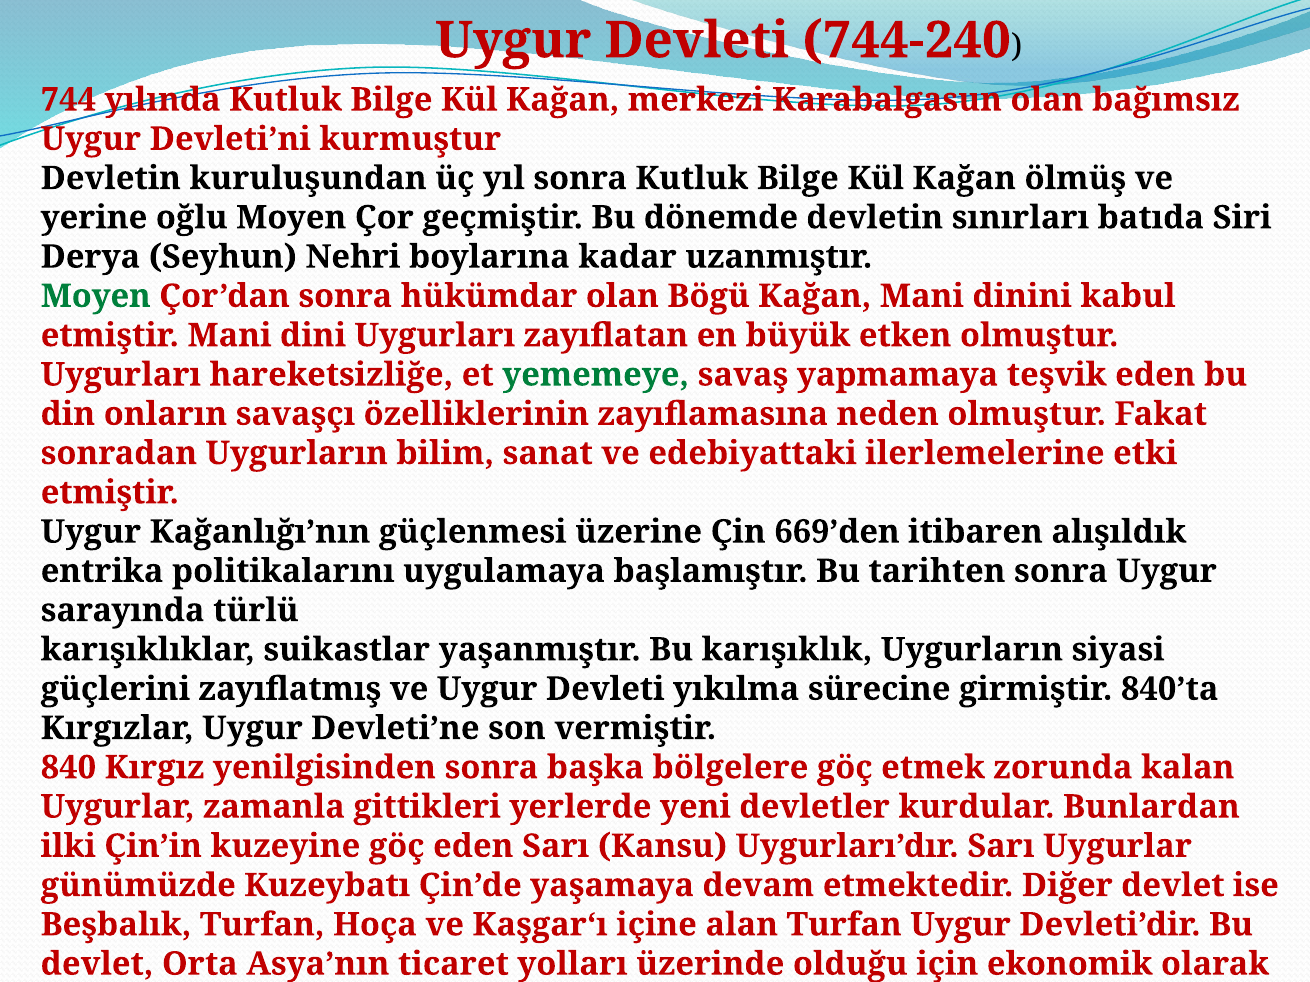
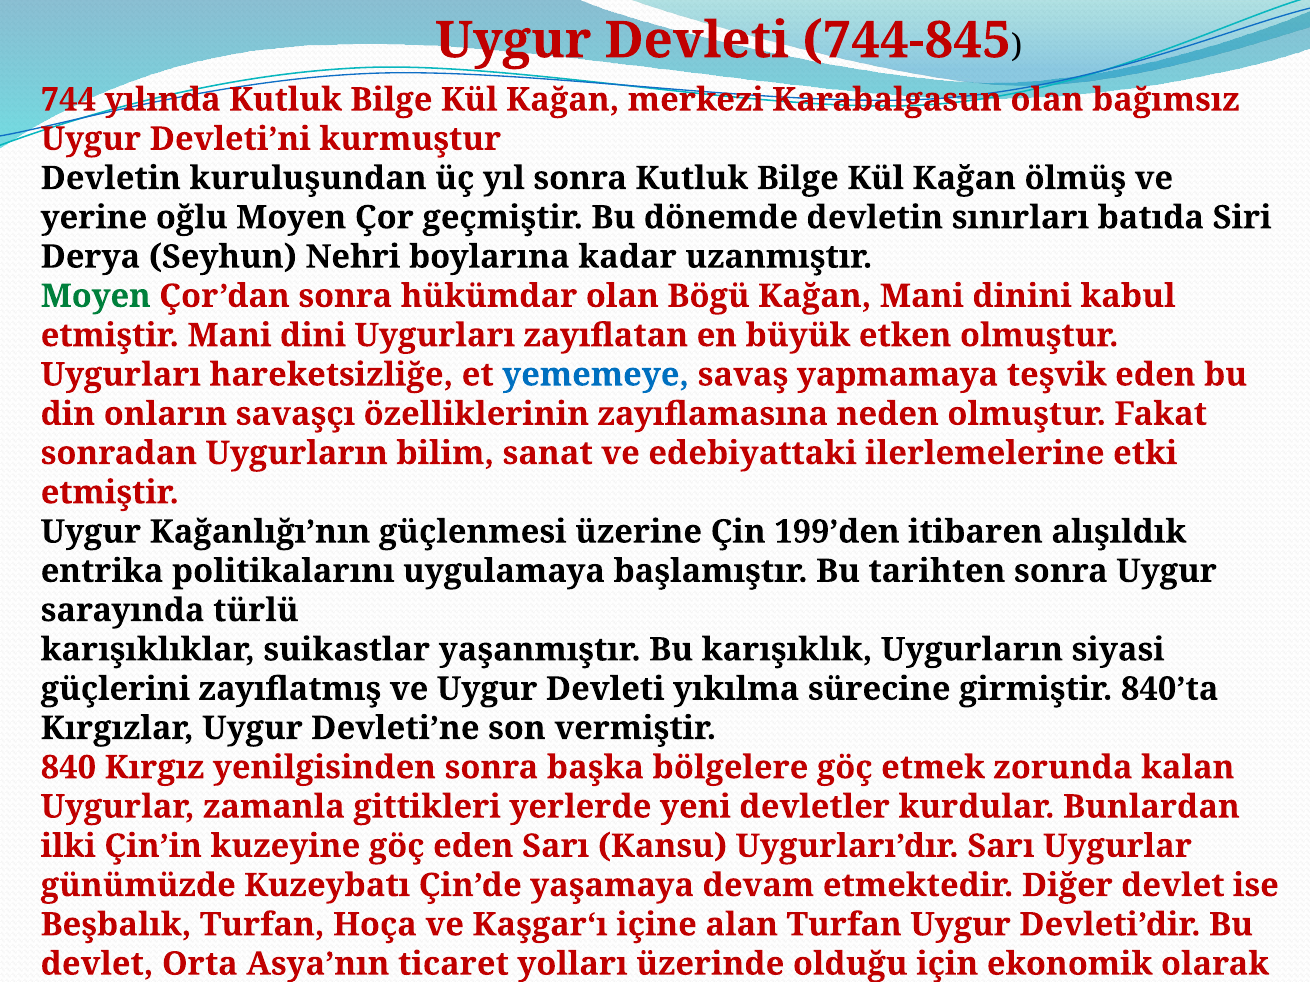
744-240: 744-240 -> 744-845
yememeye colour: green -> blue
669’den: 669’den -> 199’den
